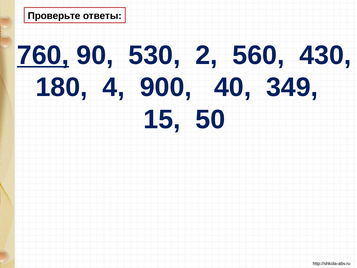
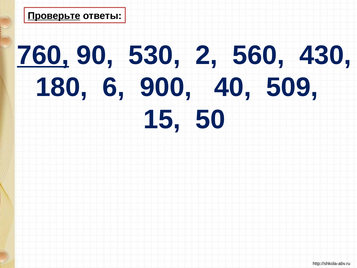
Проверьте underline: none -> present
4: 4 -> 6
349: 349 -> 509
